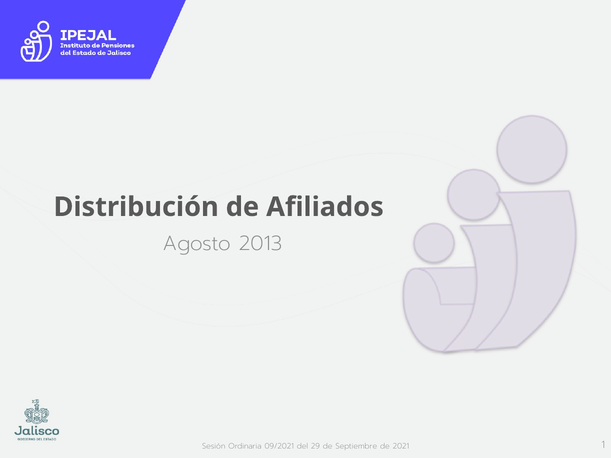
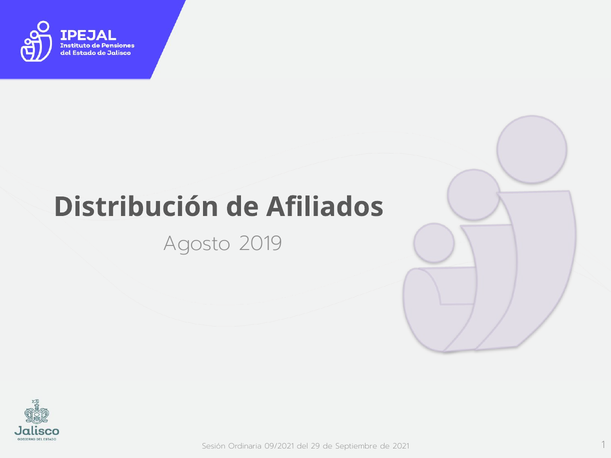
2013: 2013 -> 2019
